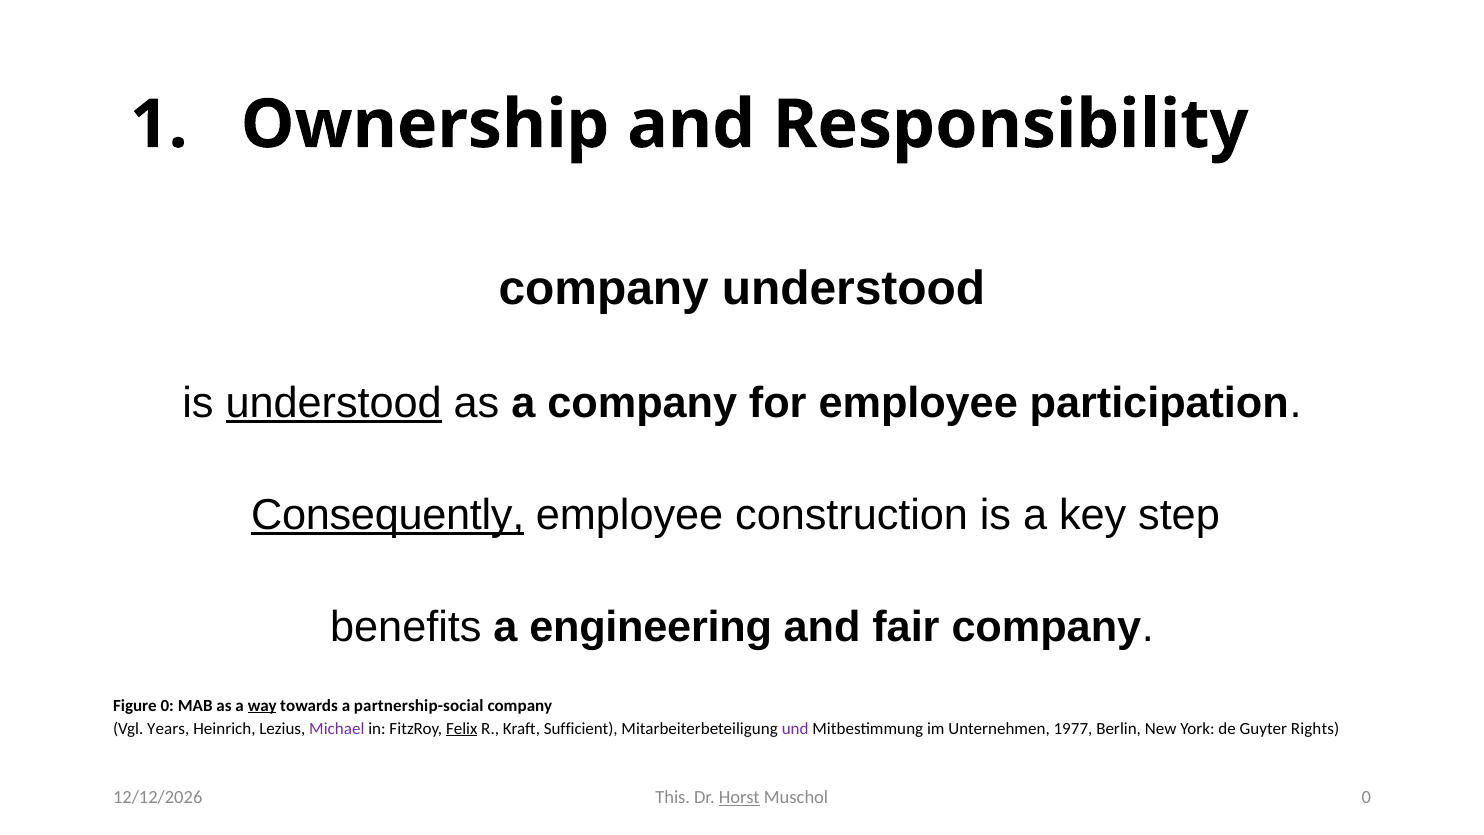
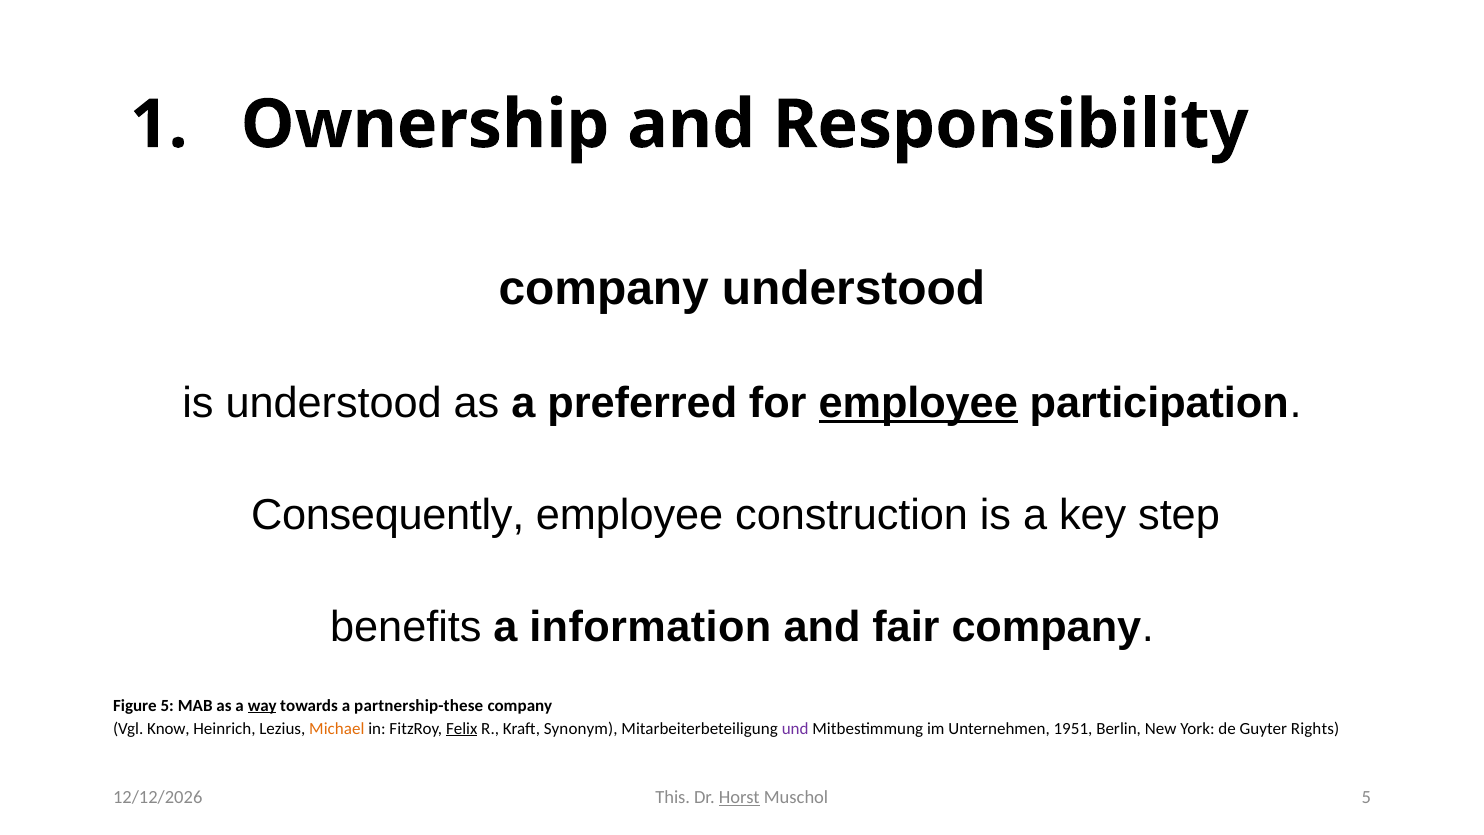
understood at (334, 403) underline: present -> none
a company: company -> preferred
employee at (918, 403) underline: none -> present
Consequently underline: present -> none
engineering: engineering -> information
Figure 0: 0 -> 5
partnership-social: partnership-social -> partnership-these
Years: Years -> Know
Michael colour: purple -> orange
Sufficient: Sufficient -> Synonym
1977: 1977 -> 1951
Muschol 0: 0 -> 5
